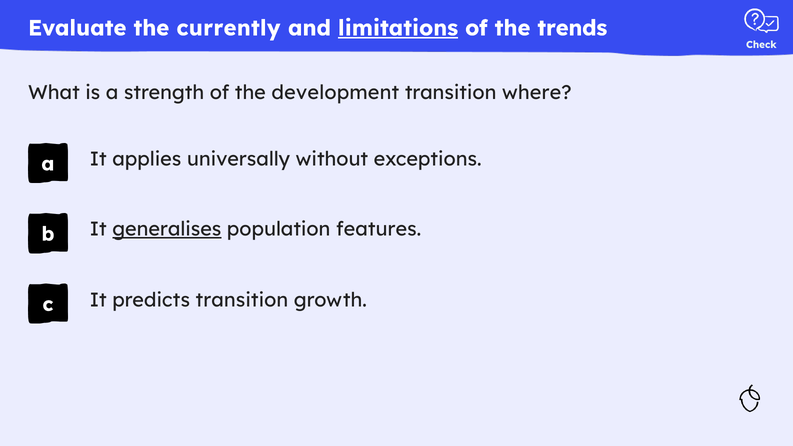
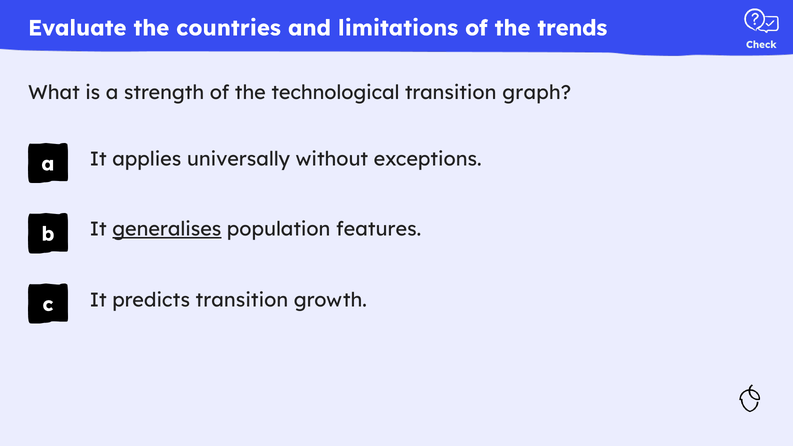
currently: currently -> countries
limitations underline: present -> none
development: development -> technological
where: where -> graph
